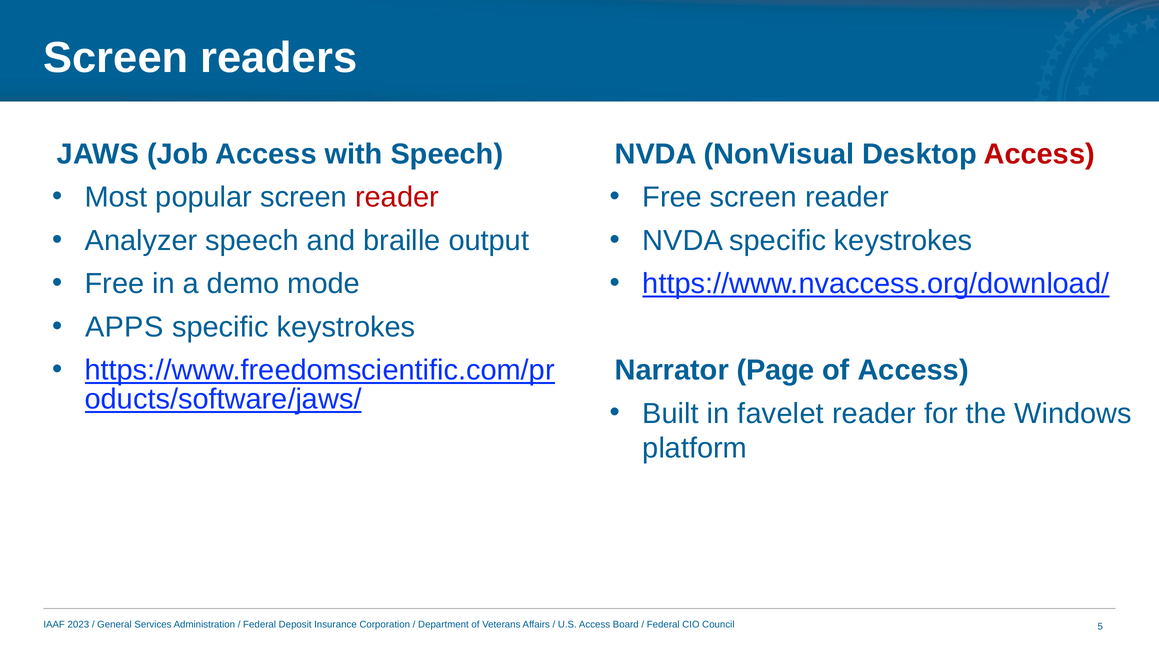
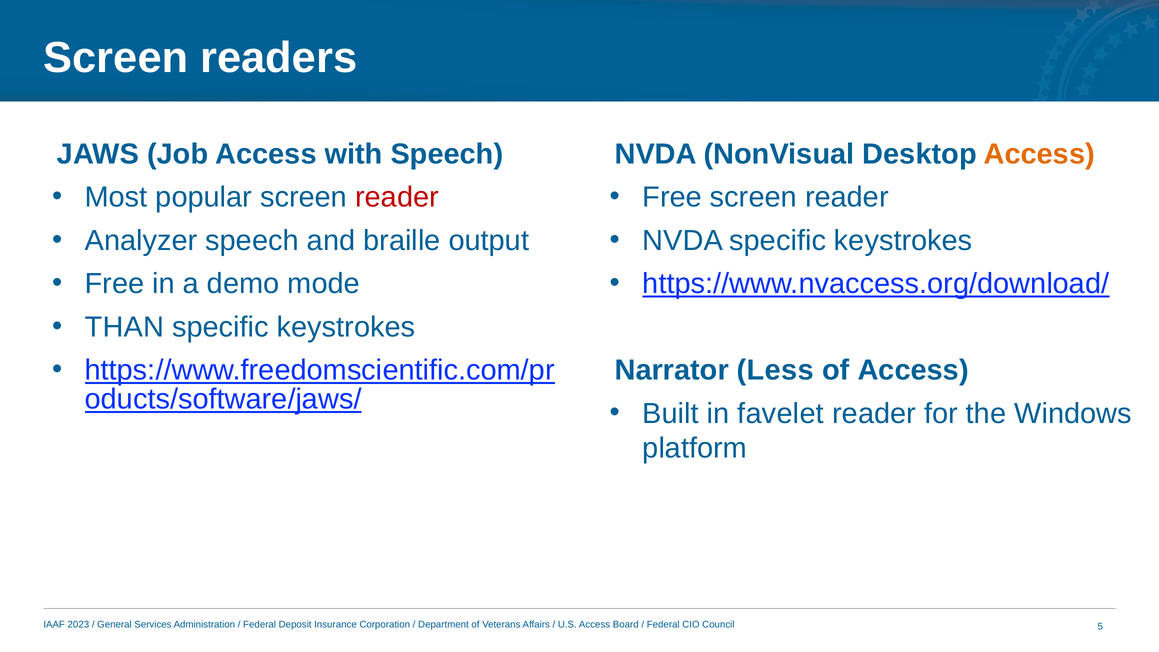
Access at (1039, 154) colour: red -> orange
APPS: APPS -> THAN
Page: Page -> Less
